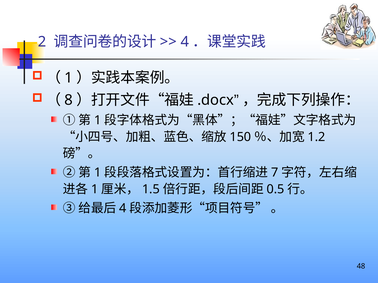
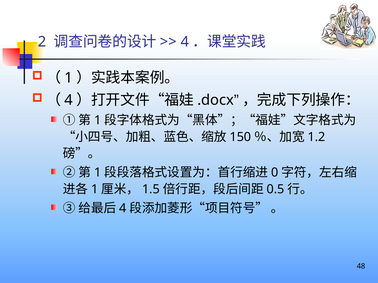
8 at (69, 100): 8 -> 4
7: 7 -> 0
